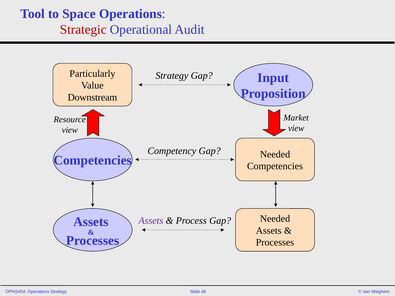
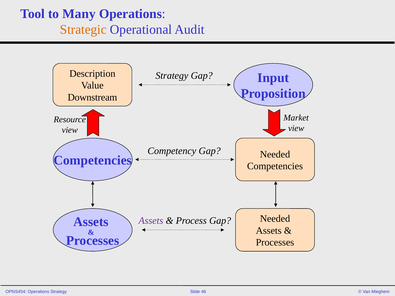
Space: Space -> Many
Strategic colour: red -> orange
Particularly: Particularly -> Description
